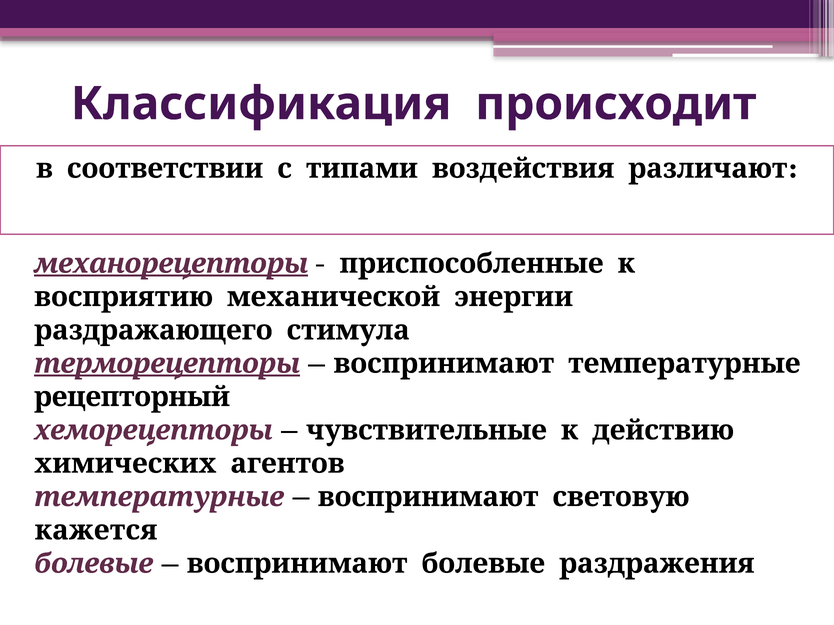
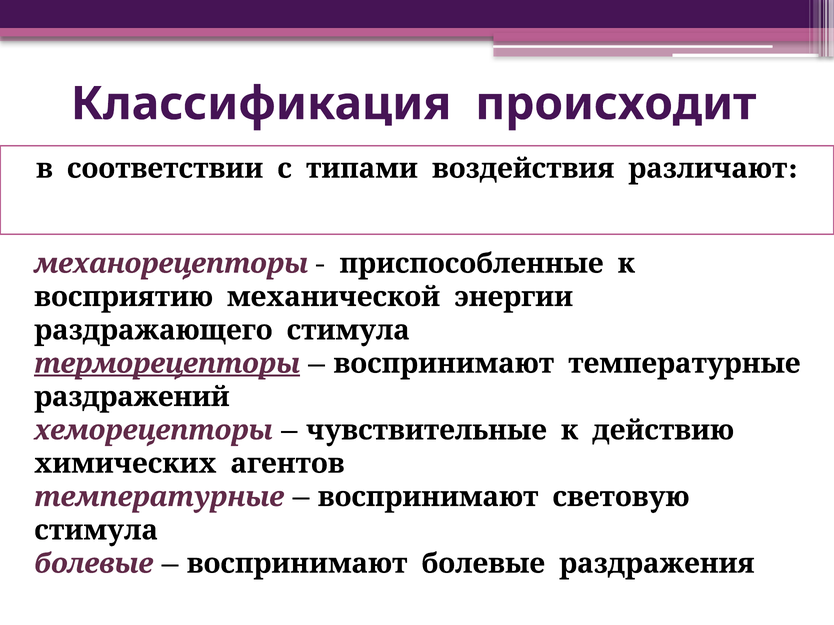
механорецепторы underline: present -> none
рецепторный: рецепторный -> раздражений
кажется at (96, 531): кажется -> стимула
